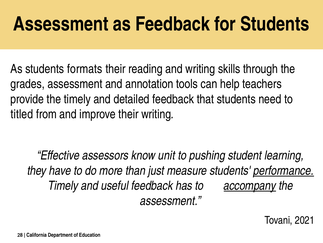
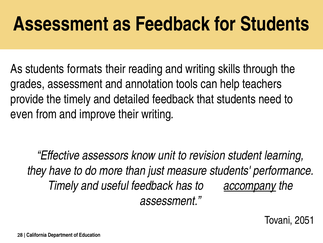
titled: titled -> even
pushing: pushing -> revision
performance underline: present -> none
2021: 2021 -> 2051
